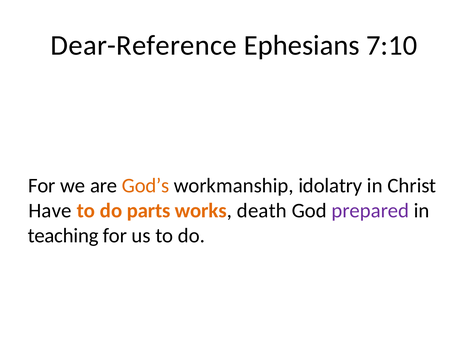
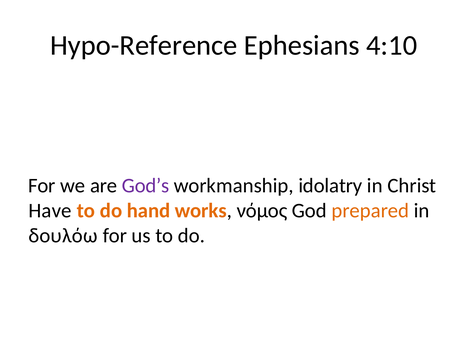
Dear-Reference: Dear-Reference -> Hypo-Reference
7:10: 7:10 -> 4:10
God’s colour: orange -> purple
parts: parts -> hand
death: death -> νόμος
prepared colour: purple -> orange
teaching: teaching -> δουλόω
